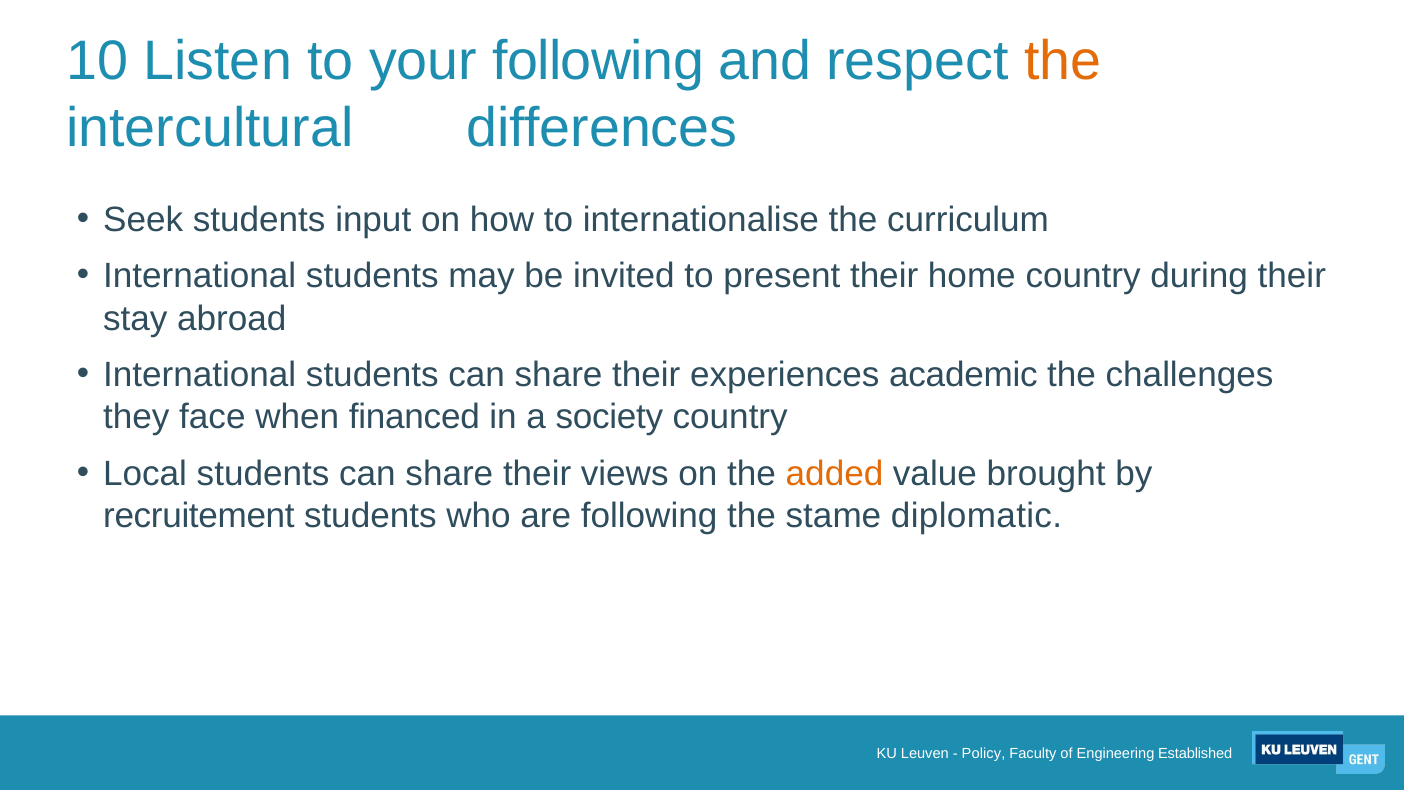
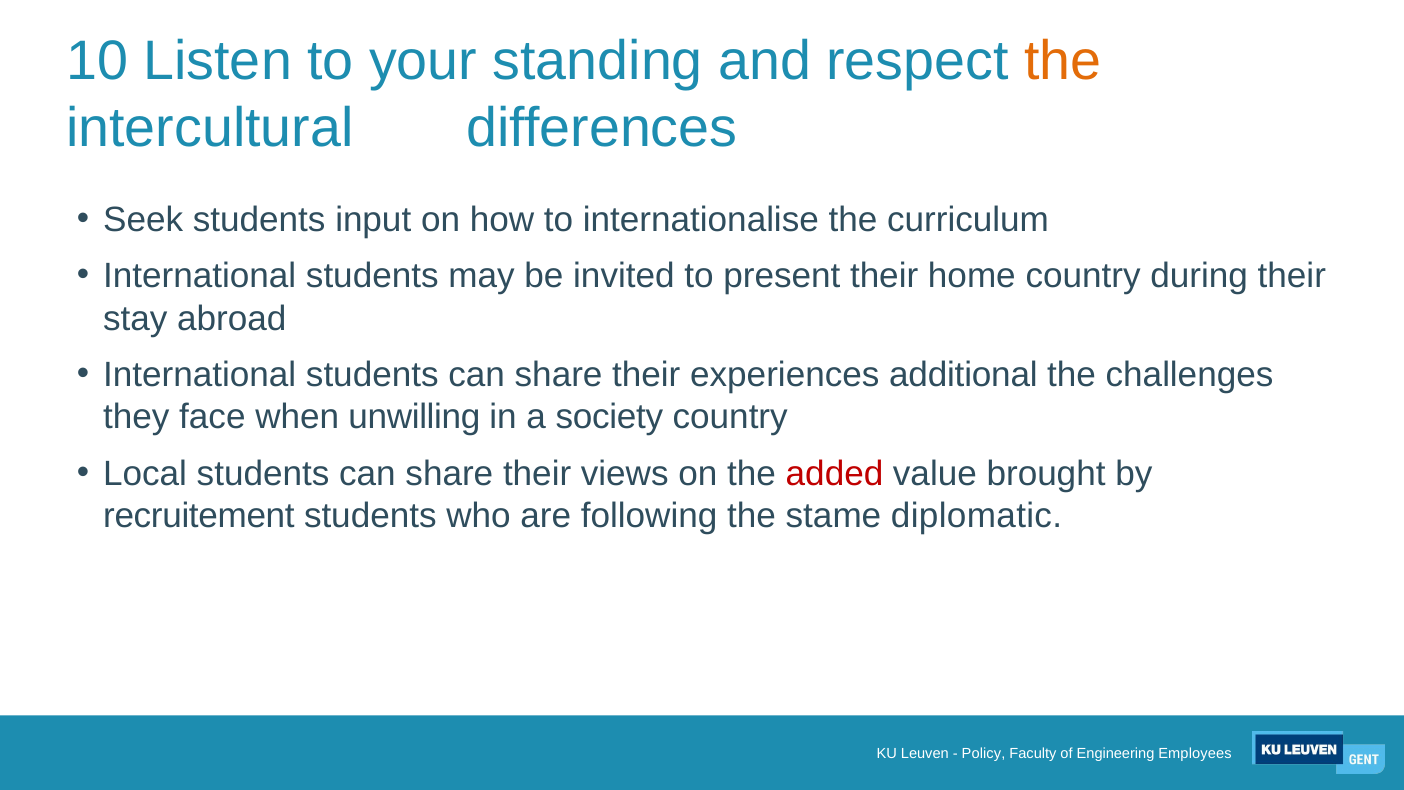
your following: following -> standing
academic: academic -> additional
financed: financed -> unwilling
added colour: orange -> red
Established: Established -> Employees
